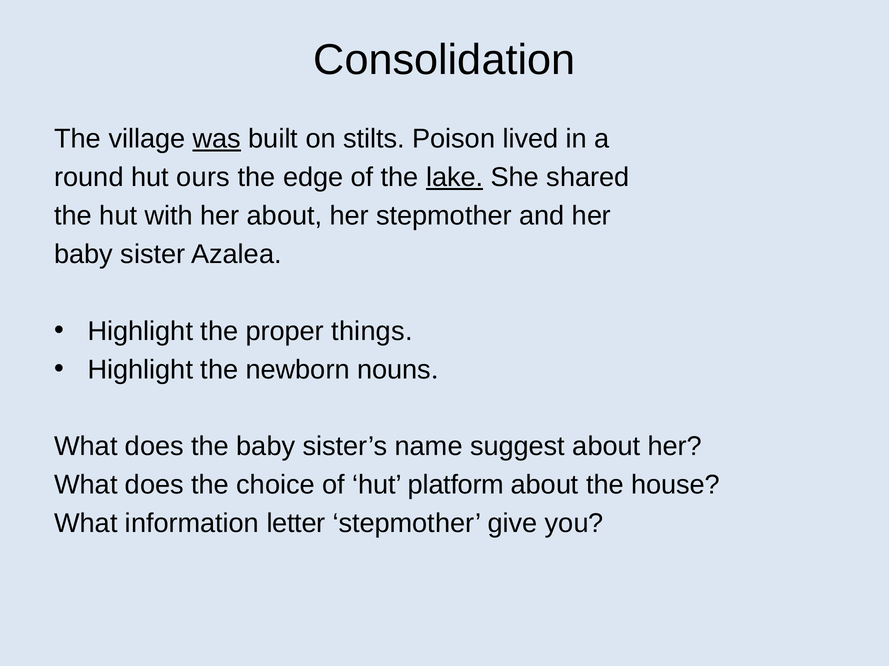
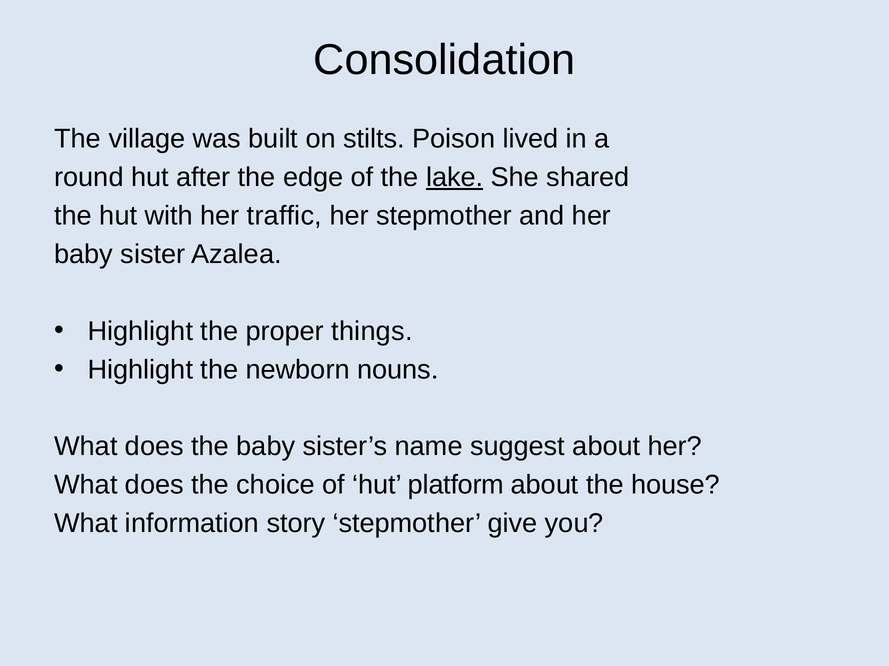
was underline: present -> none
ours: ours -> after
her about: about -> traffic
letter: letter -> story
